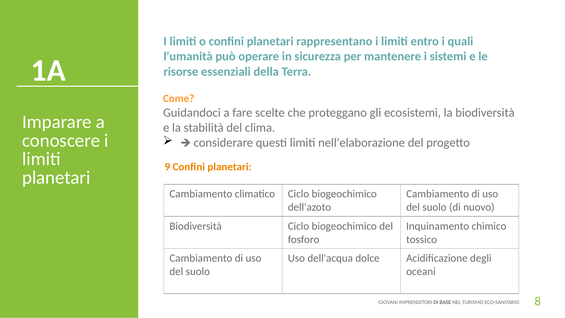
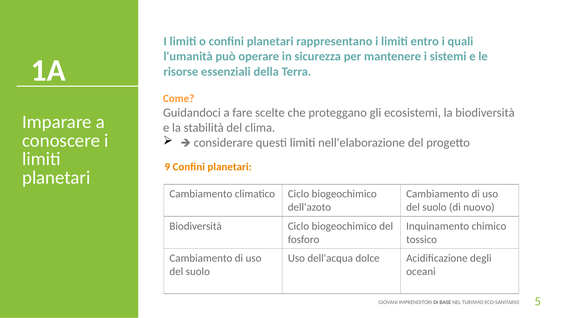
8: 8 -> 5
